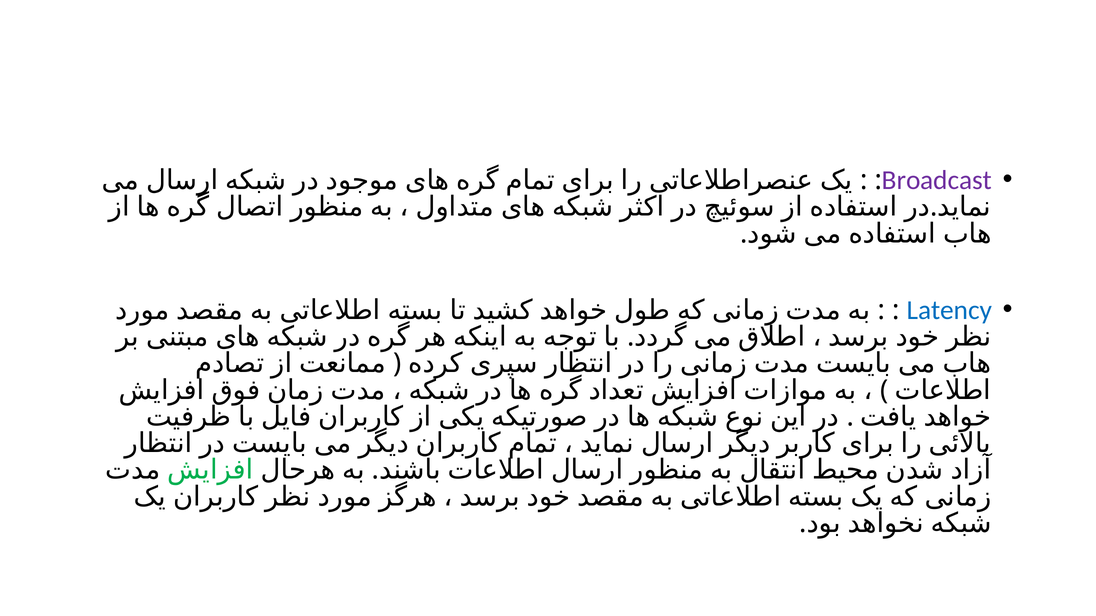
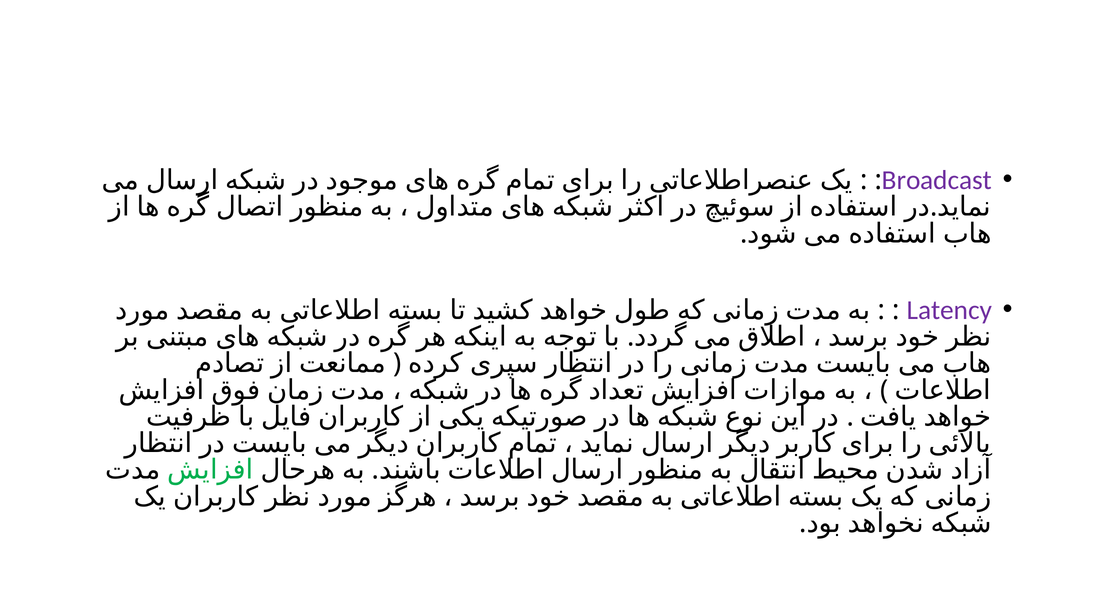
Latency colour: blue -> purple
